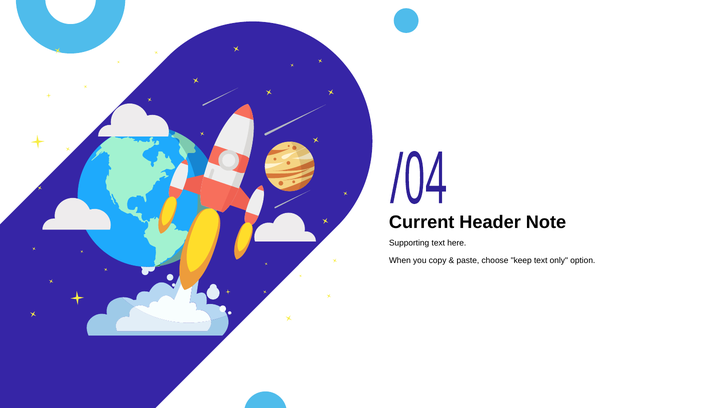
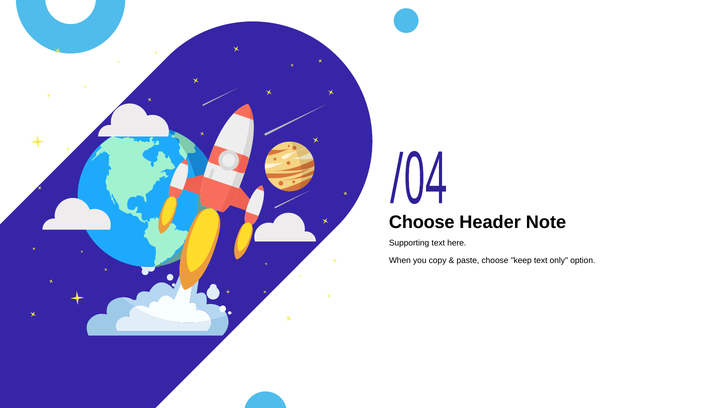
Current at (422, 222): Current -> Choose
